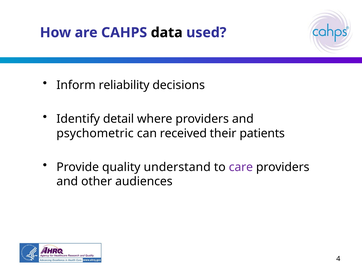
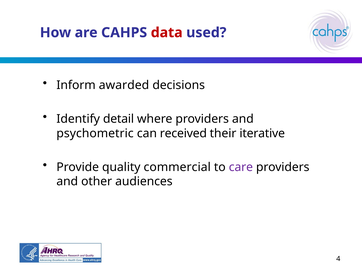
data colour: black -> red
reliability: reliability -> awarded
patients: patients -> iterative
understand: understand -> commercial
